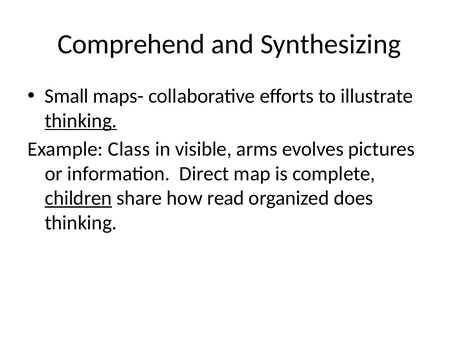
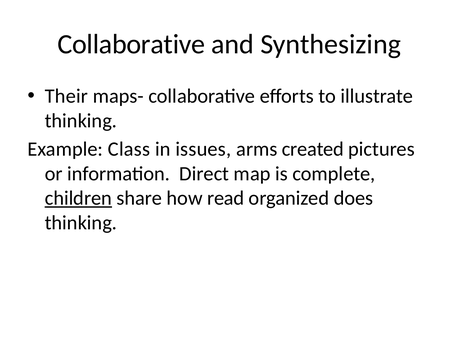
Comprehend at (131, 44): Comprehend -> Collaborative
Small: Small -> Their
thinking at (81, 121) underline: present -> none
visible: visible -> issues
evolves: evolves -> created
